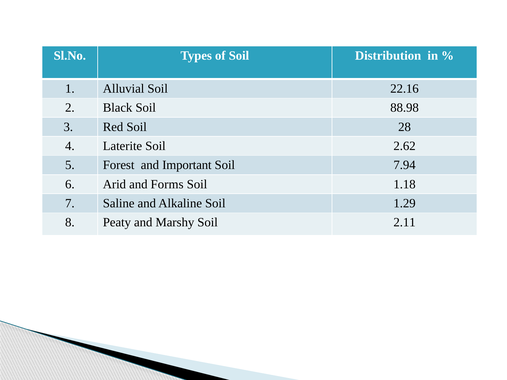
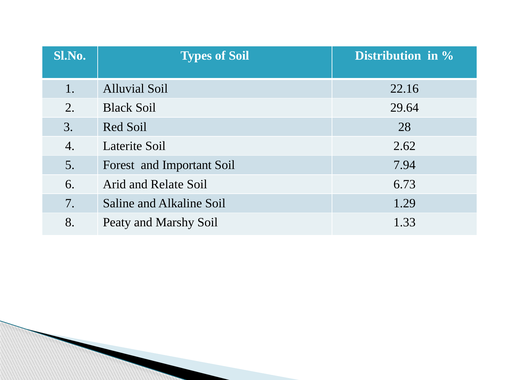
88.98: 88.98 -> 29.64
Forms: Forms -> Relate
1.18: 1.18 -> 6.73
2.11: 2.11 -> 1.33
